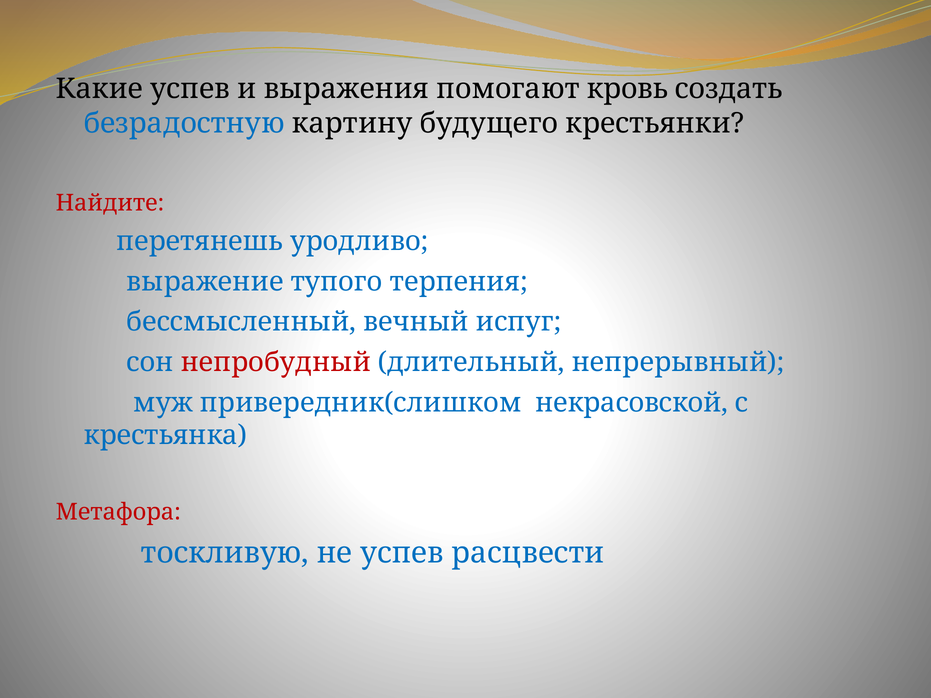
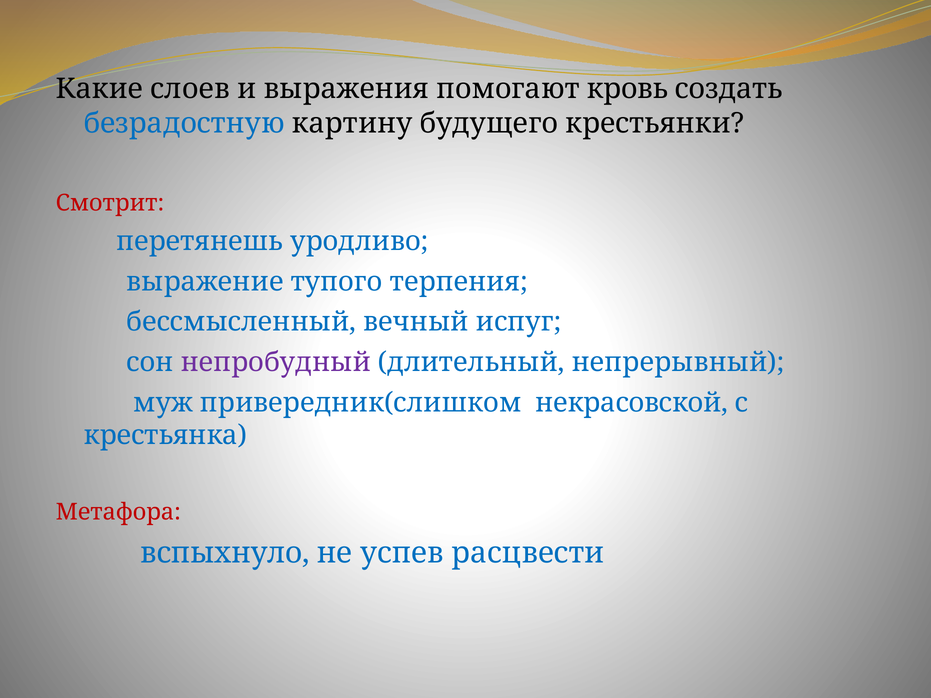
Какие успев: успев -> слоев
Найдите: Найдите -> Смотрит
непробудный colour: red -> purple
тоскливую: тоскливую -> вспыхнуло
